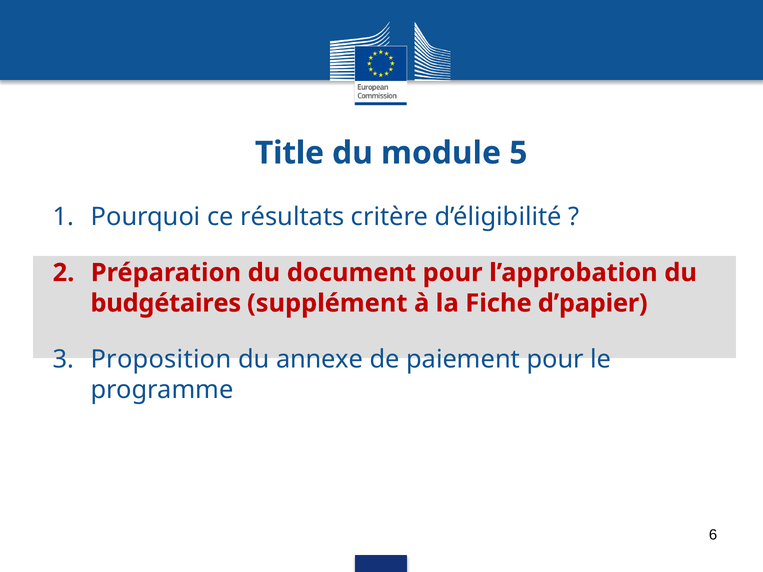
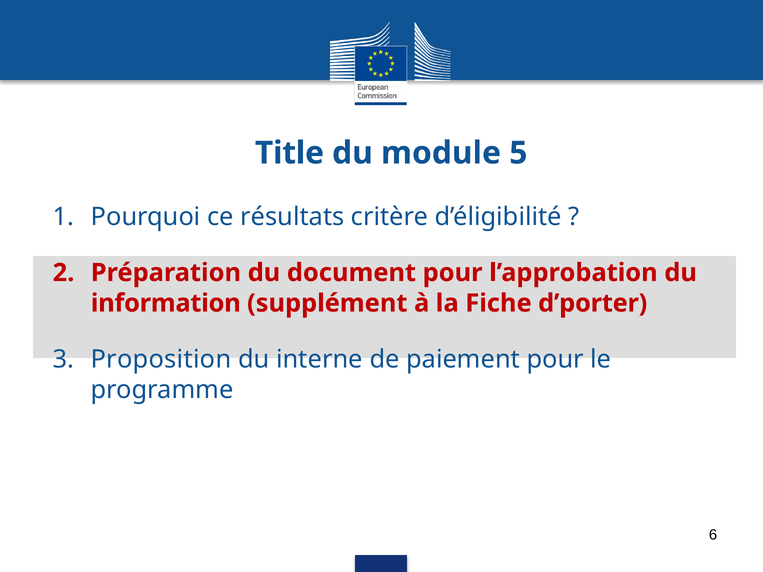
budgétaires: budgétaires -> information
d’papier: d’papier -> d’porter
annexe: annexe -> interne
